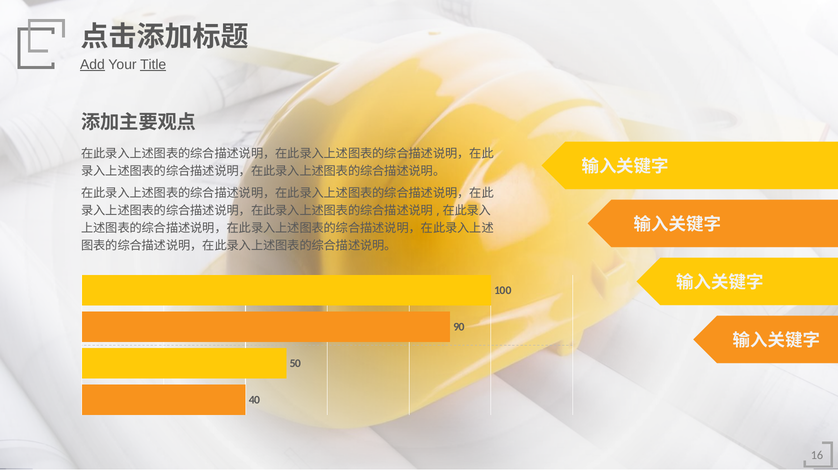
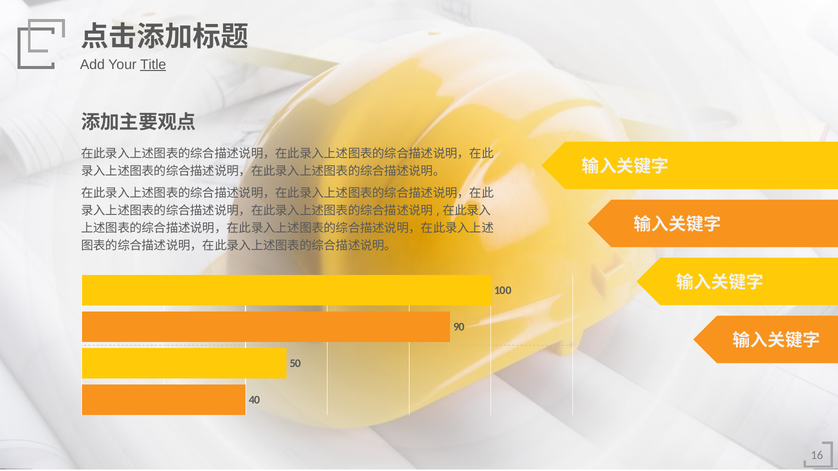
Add underline: present -> none
